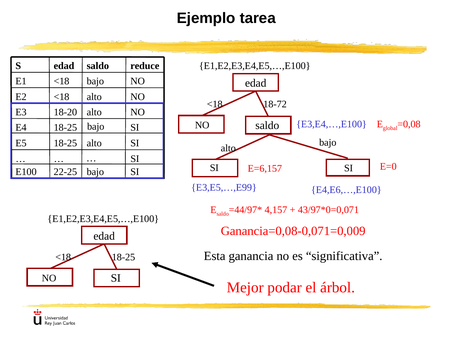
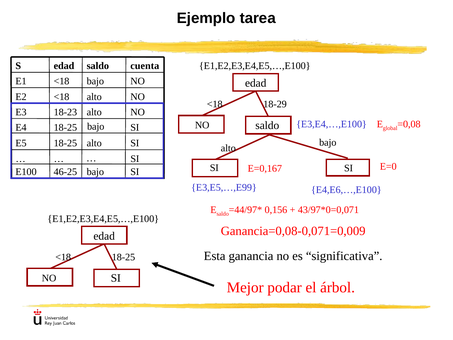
reduce: reduce -> cuenta
18-72: 18-72 -> 18-29
18-20: 18-20 -> 18-23
E=6,157: E=6,157 -> E=0,167
22-25: 22-25 -> 46-25
4,157: 4,157 -> 0,156
